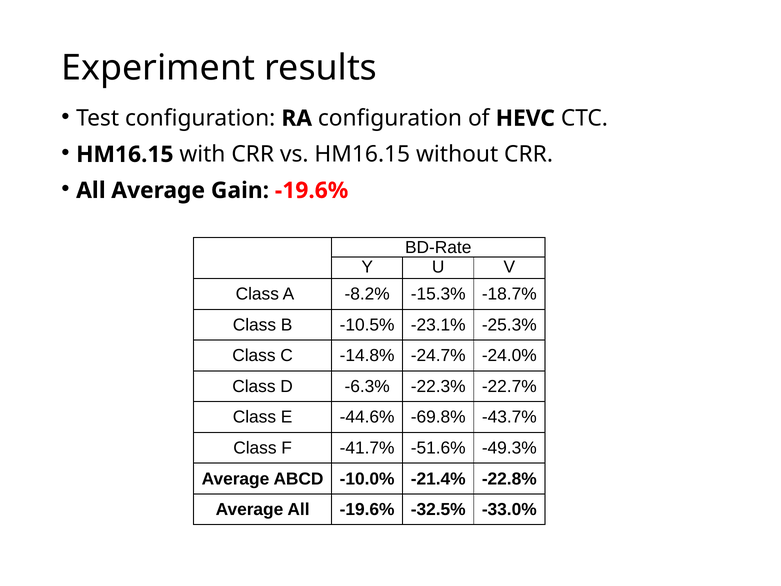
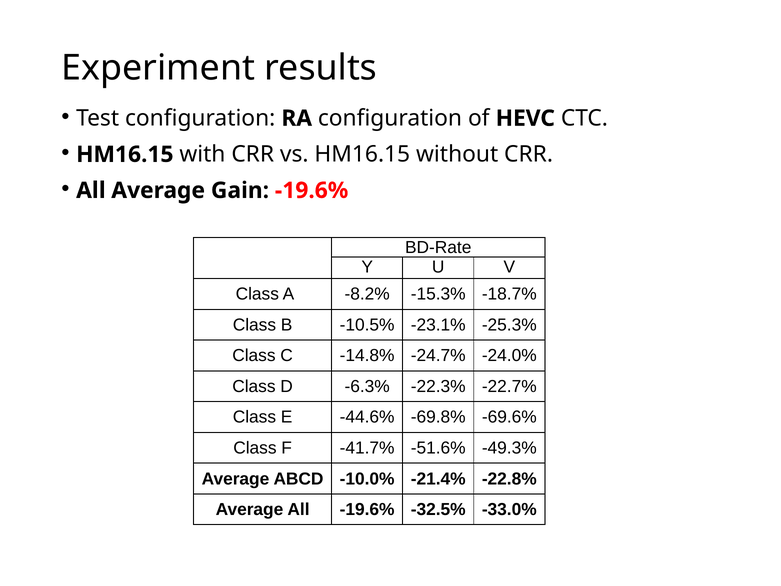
-43.7%: -43.7% -> -69.6%
